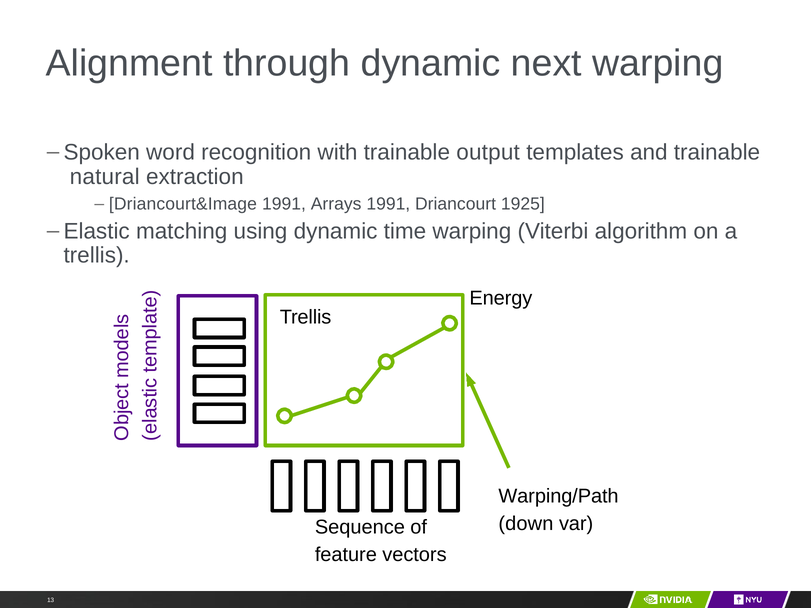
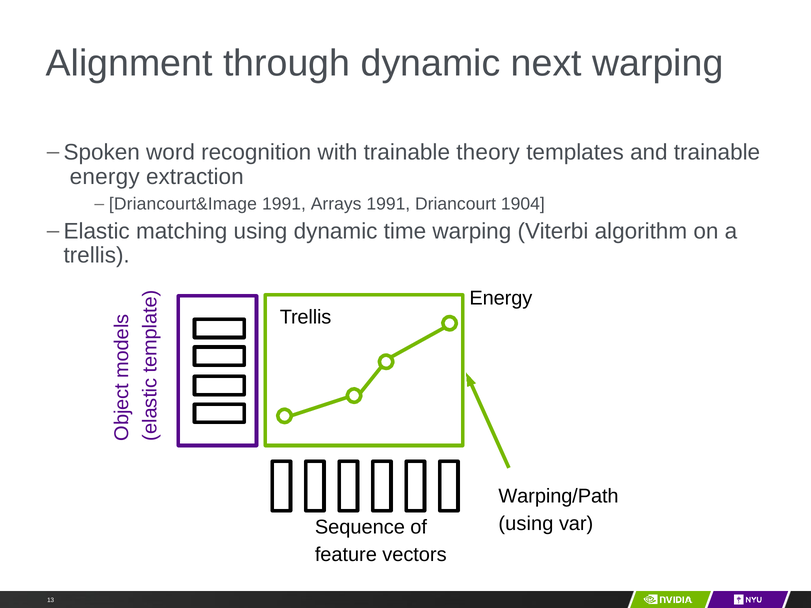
output: output -> theory
natural at (105, 177): natural -> energy
1925: 1925 -> 1904
down at (526, 524): down -> using
